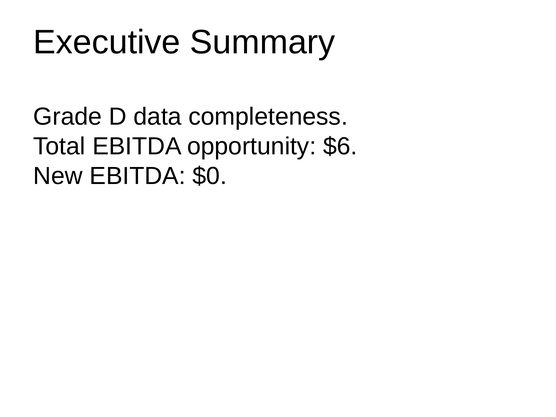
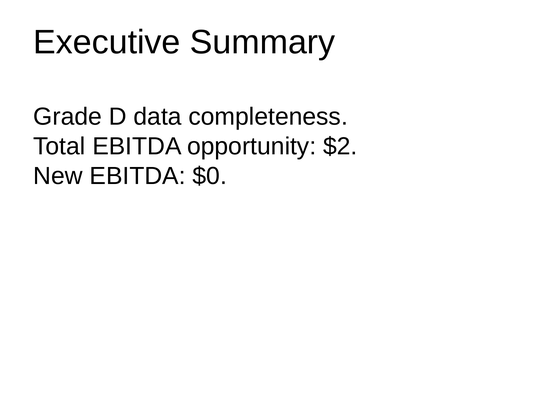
$6: $6 -> $2
